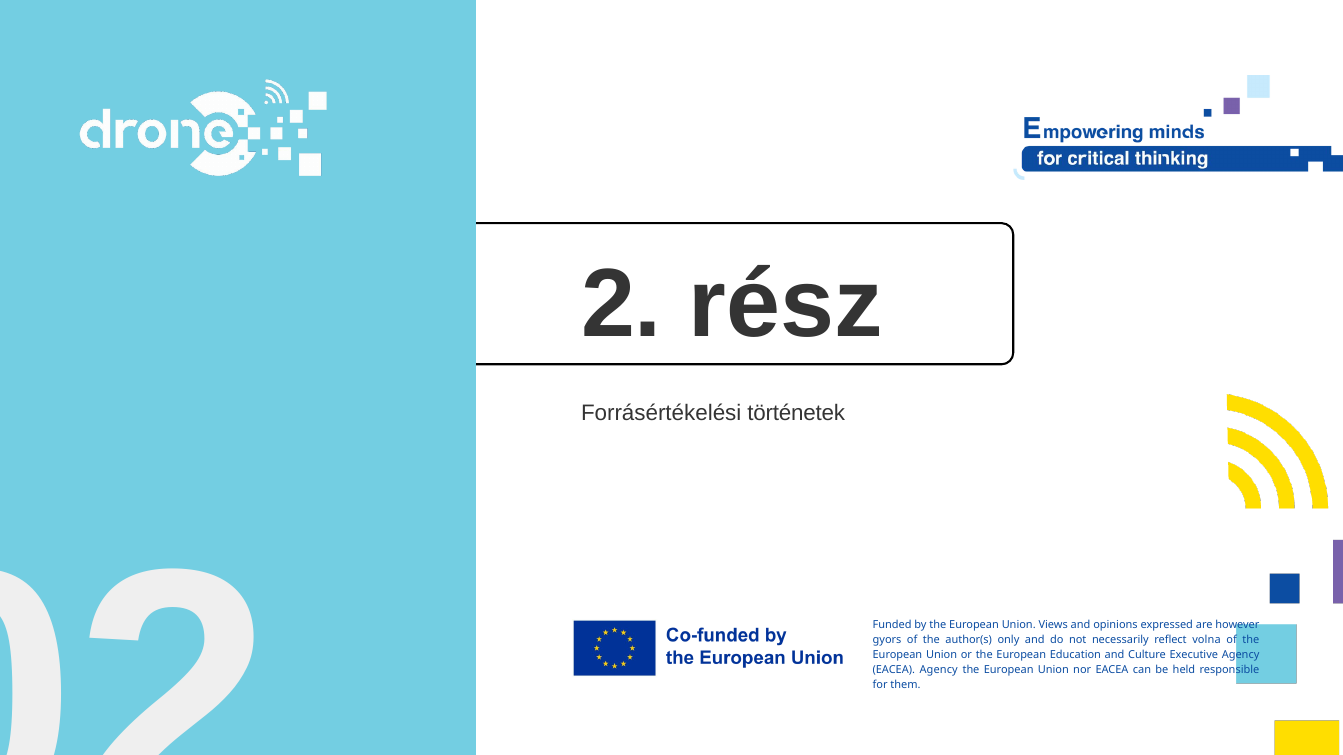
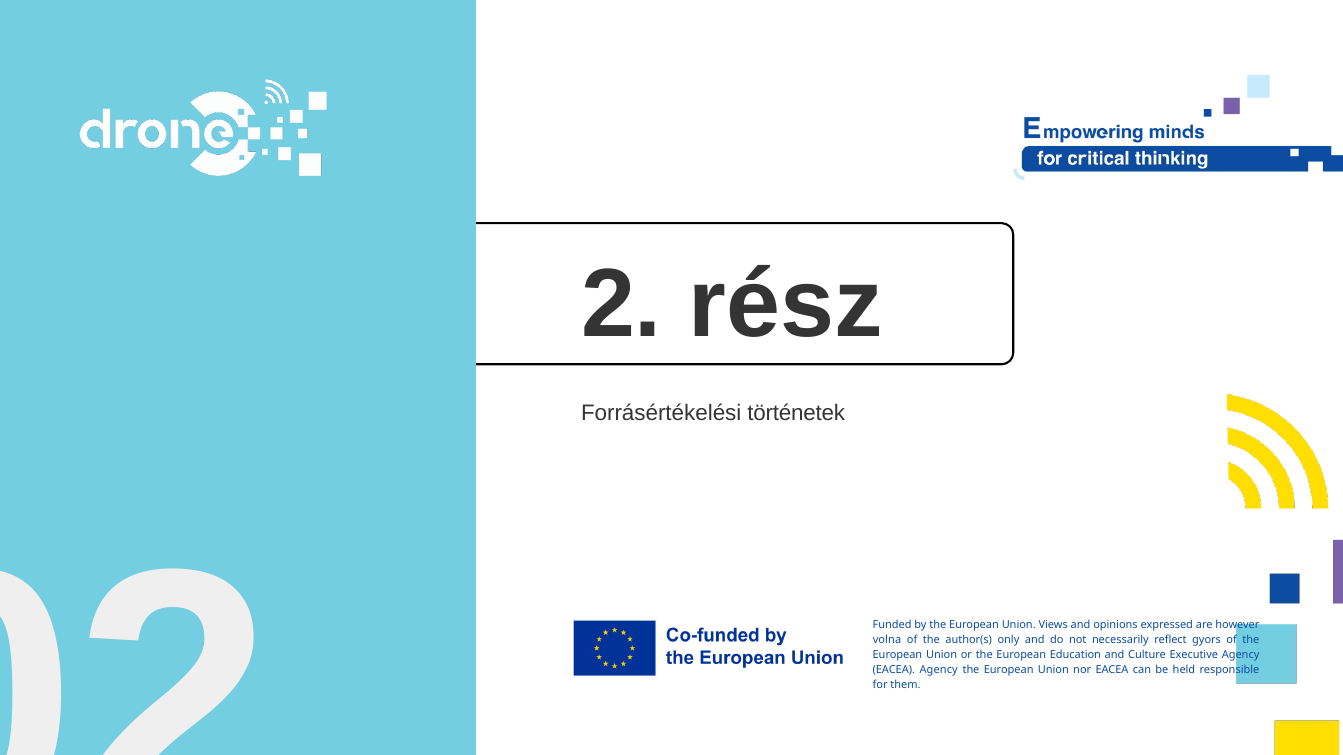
gyors: gyors -> volna
volna: volna -> gyors
